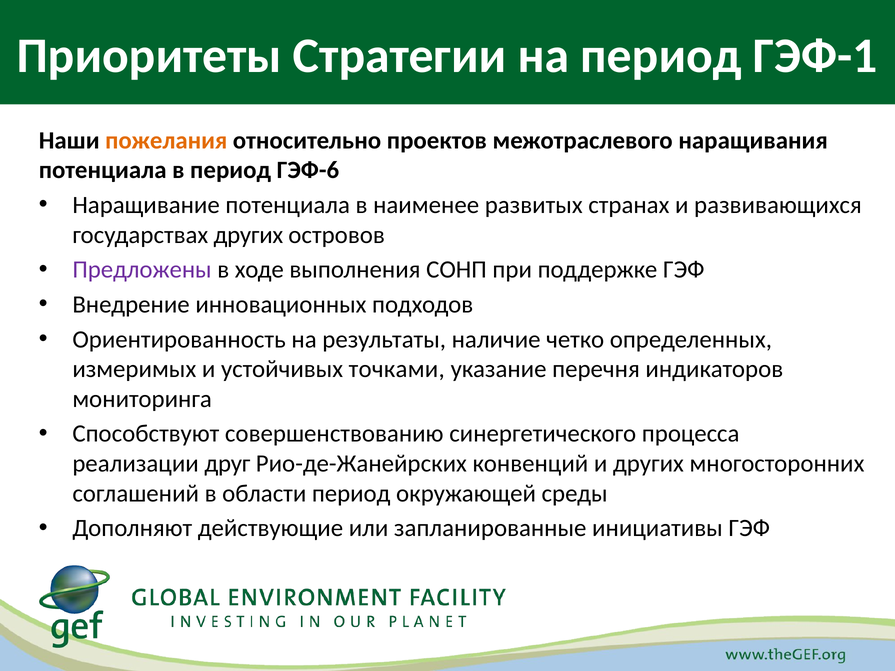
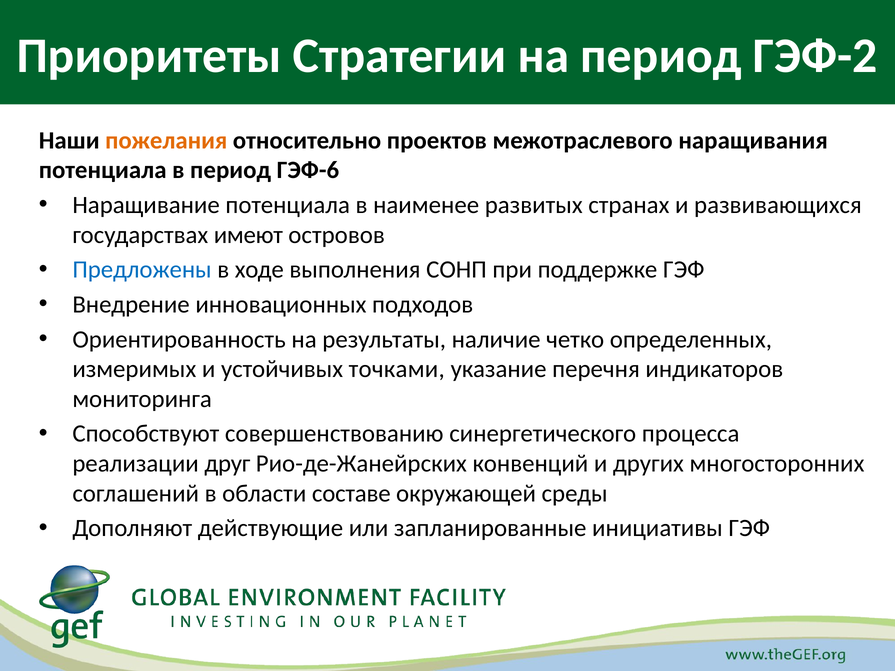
ГЭФ-1: ГЭФ-1 -> ГЭФ-2
государствах других: других -> имеют
Предложены colour: purple -> blue
области период: период -> составе
